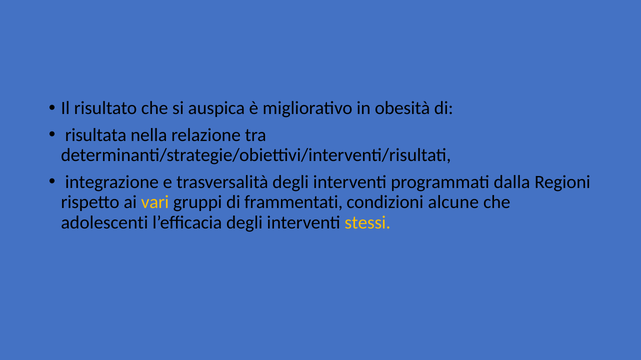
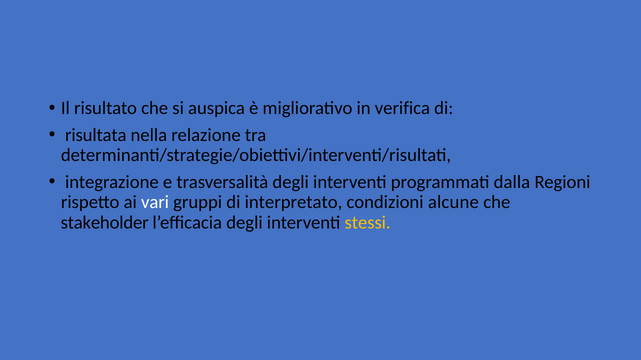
obesità: obesità -> verifica
vari colour: yellow -> white
frammentati: frammentati -> interpretato
adolescenti: adolescenti -> stakeholder
